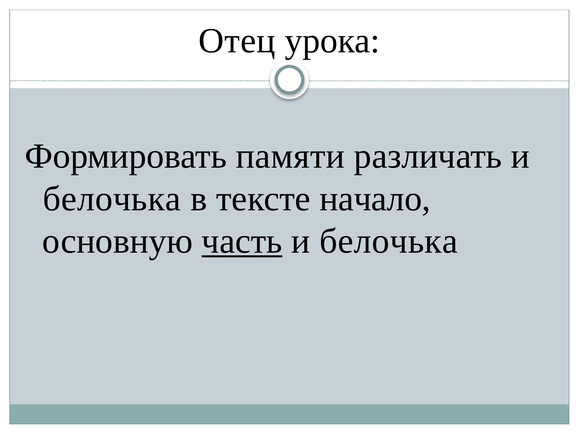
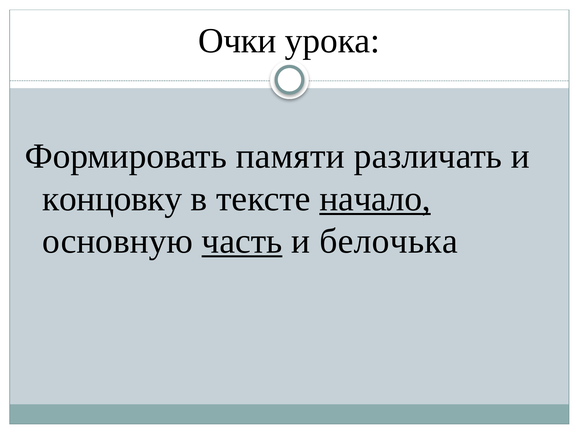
Отец: Отец -> Очки
белочька at (112, 199): белочька -> концовку
начало underline: none -> present
